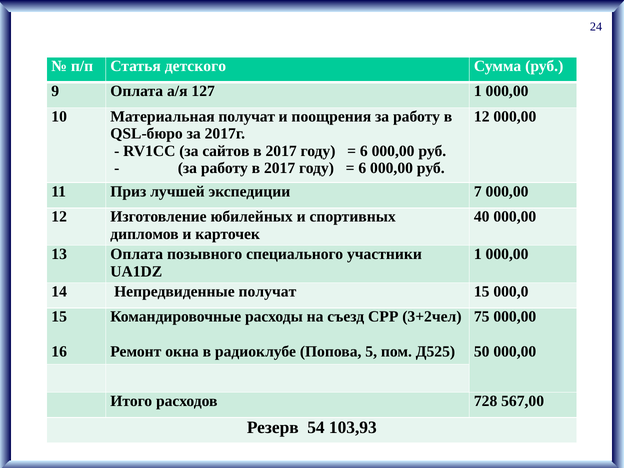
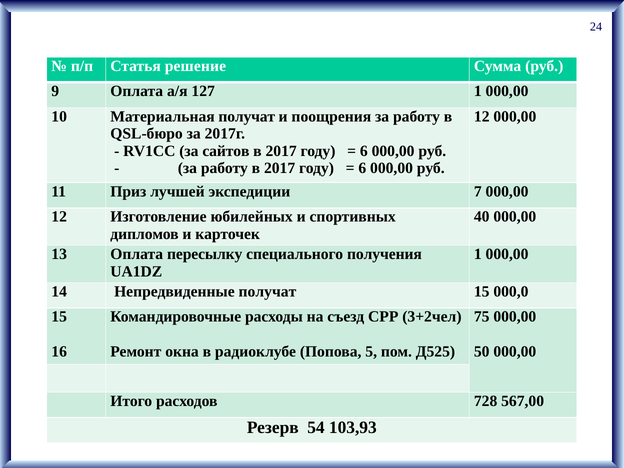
детского: детского -> решение
позывного: позывного -> пересылку
участники: участники -> получения
